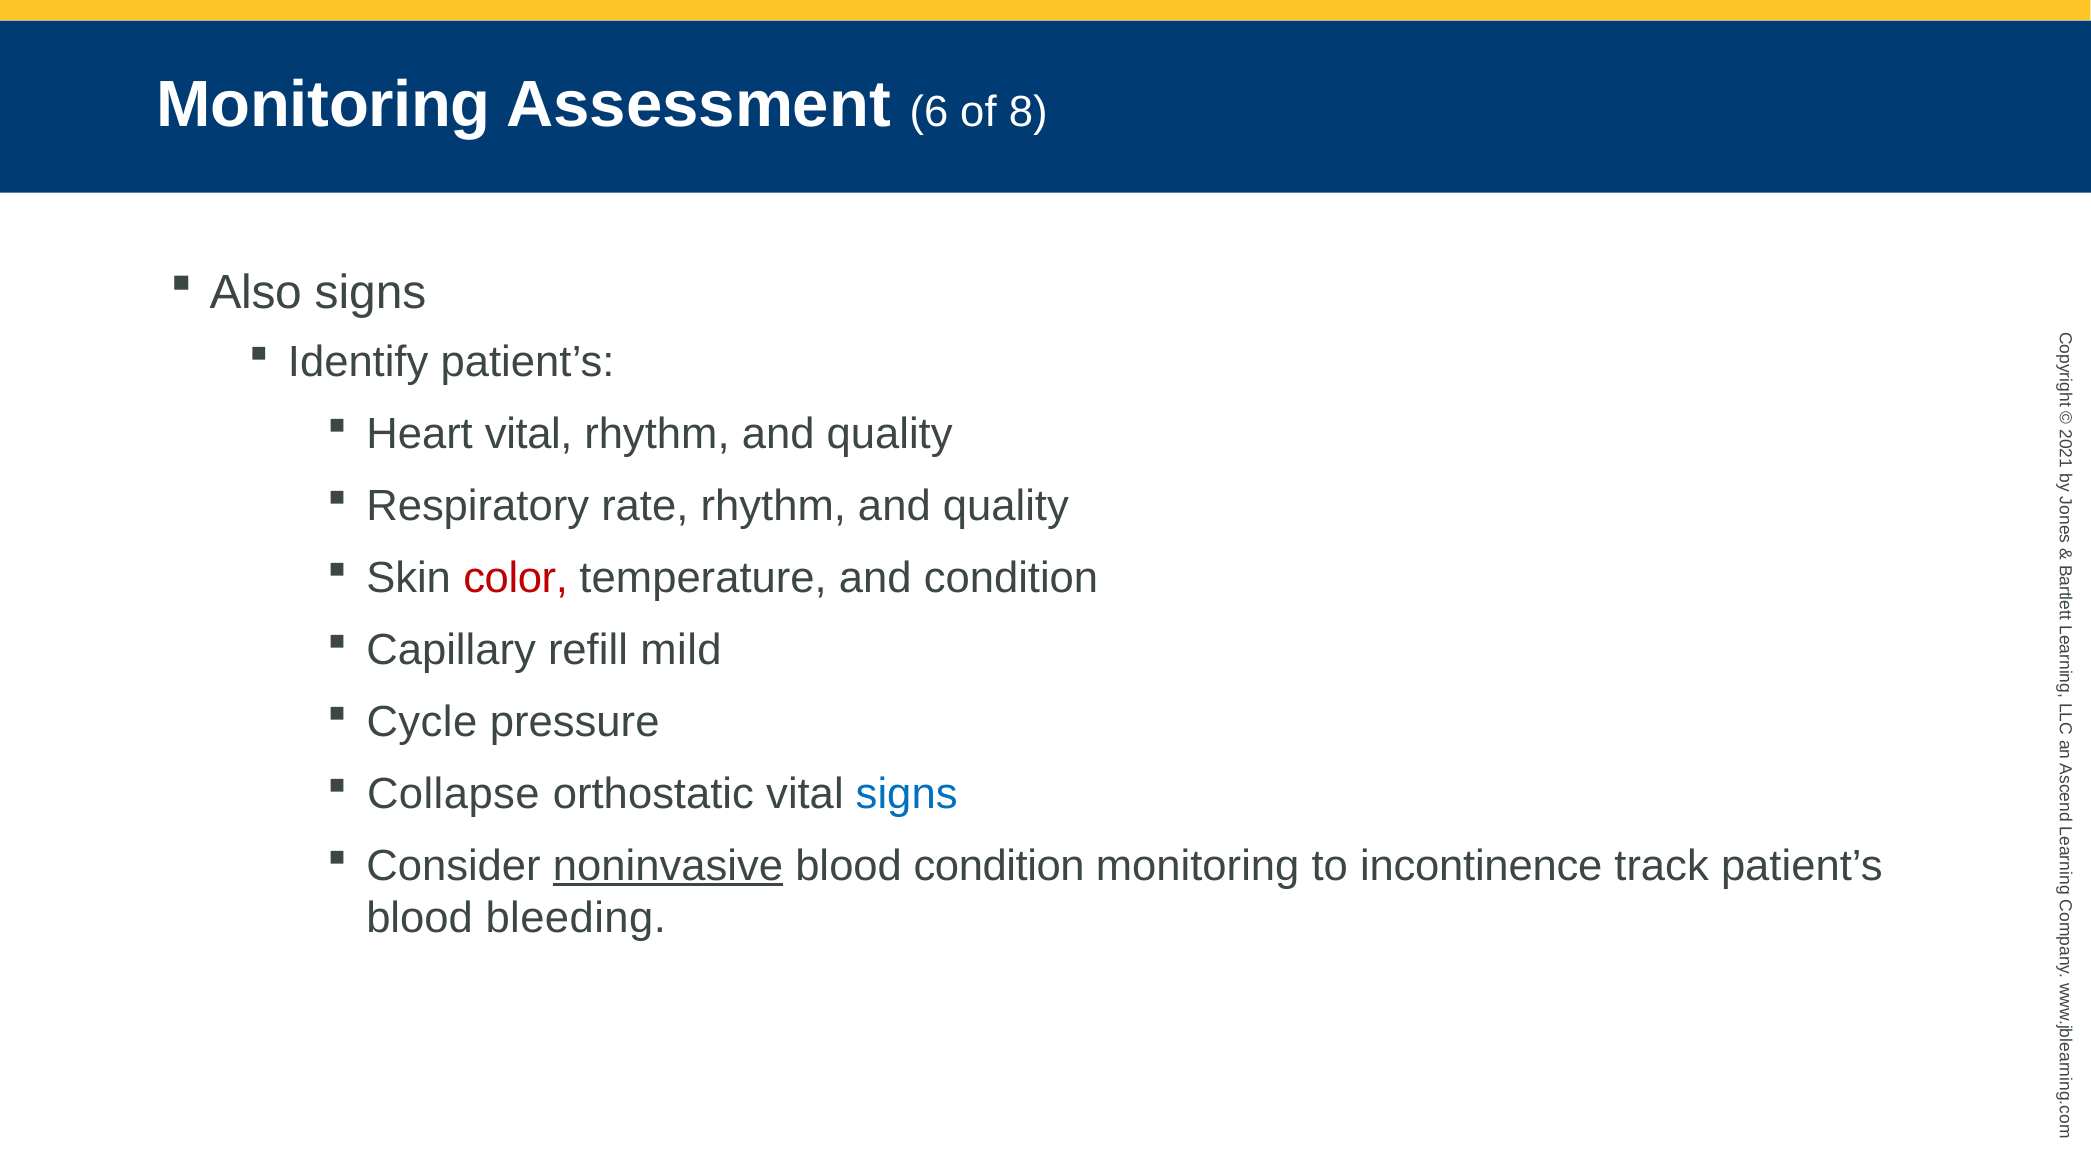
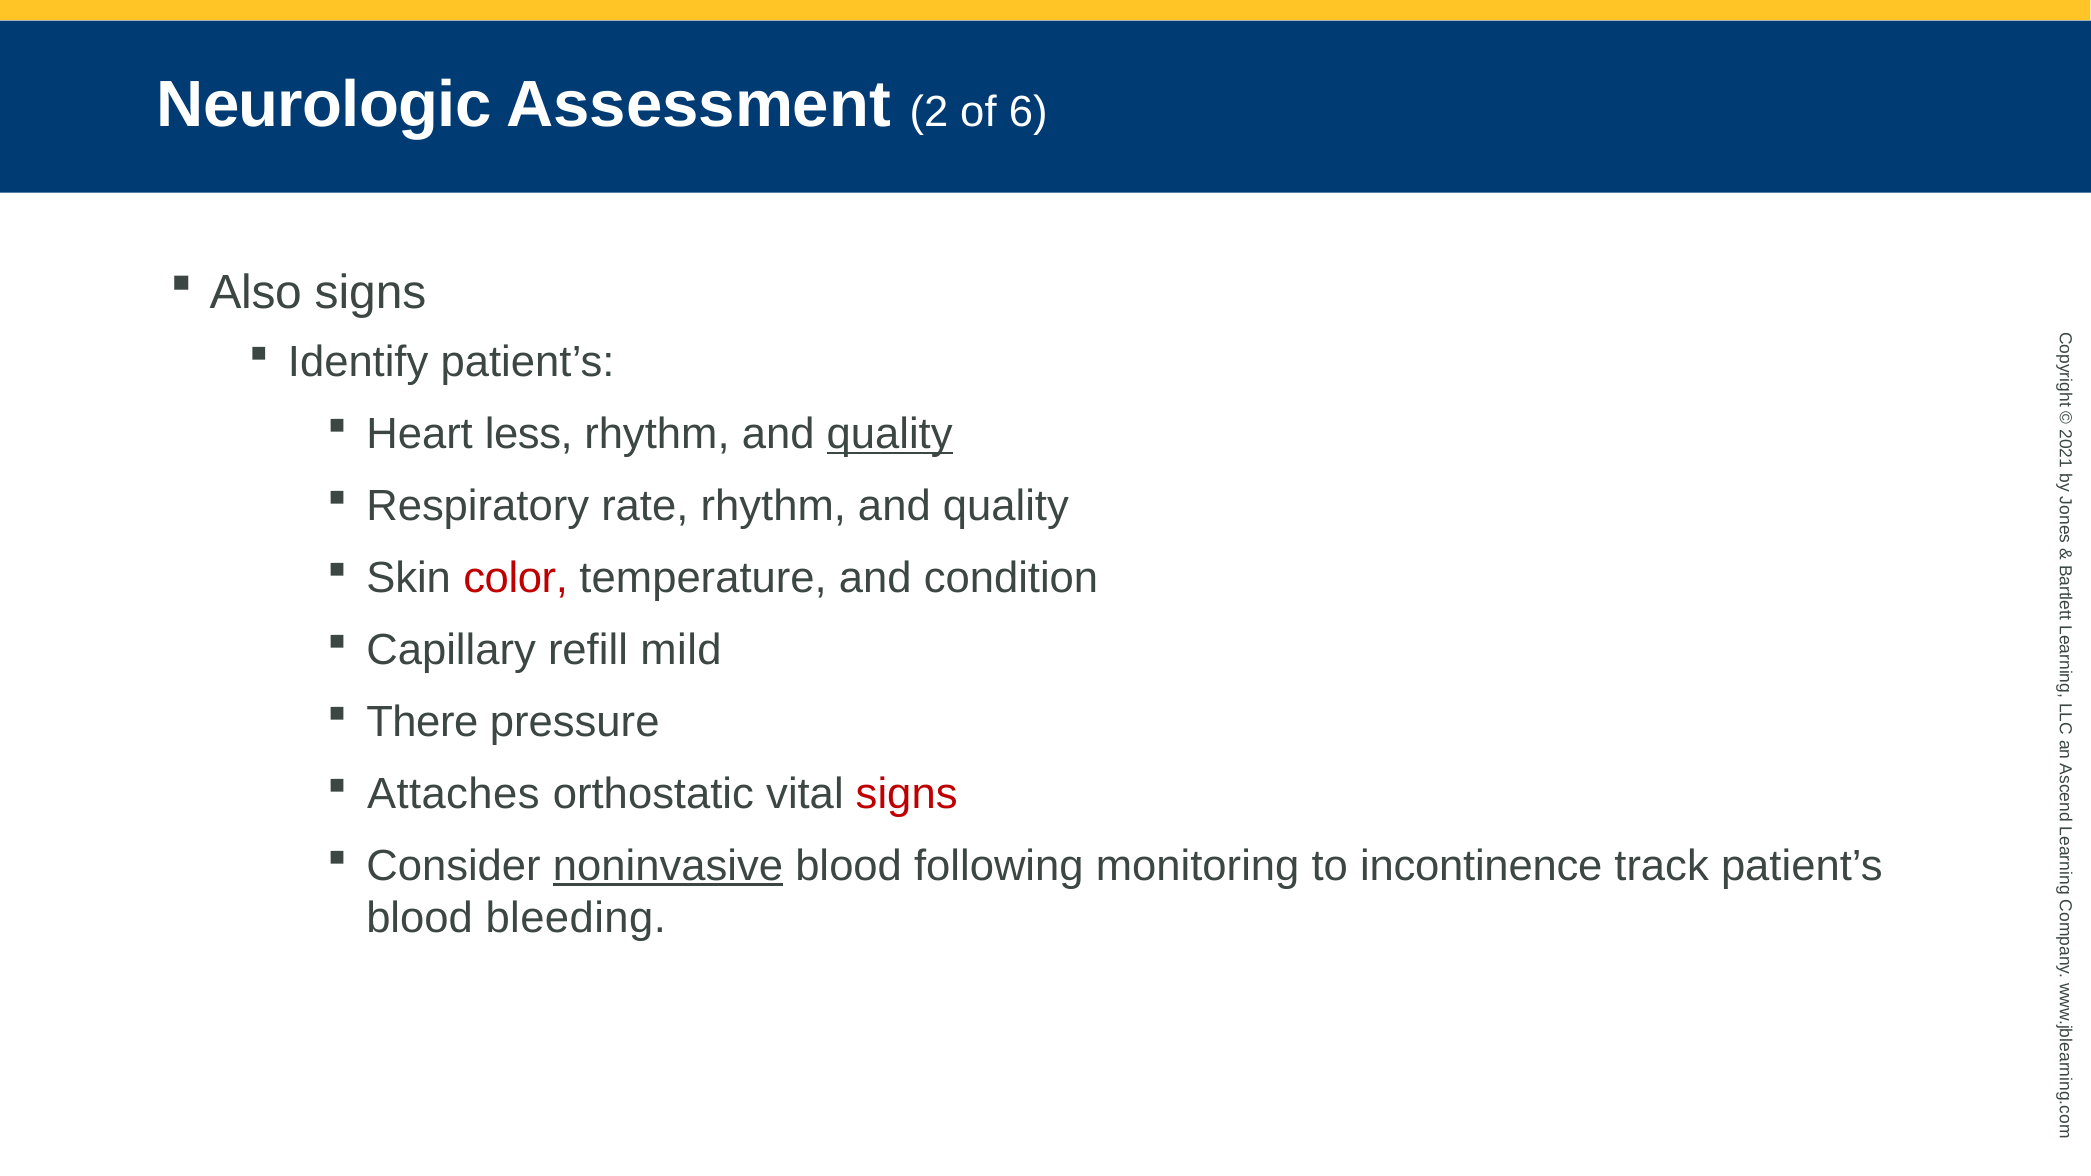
Monitoring at (324, 105): Monitoring -> Neurologic
Assessment 6: 6 -> 2
8: 8 -> 6
Heart vital: vital -> less
quality at (890, 434) underline: none -> present
Cycle: Cycle -> There
Collapse: Collapse -> Attaches
signs at (907, 794) colour: blue -> red
blood condition: condition -> following
